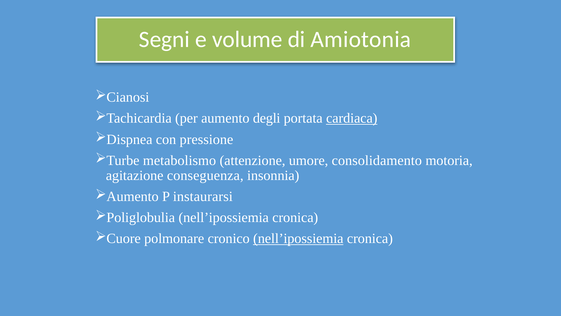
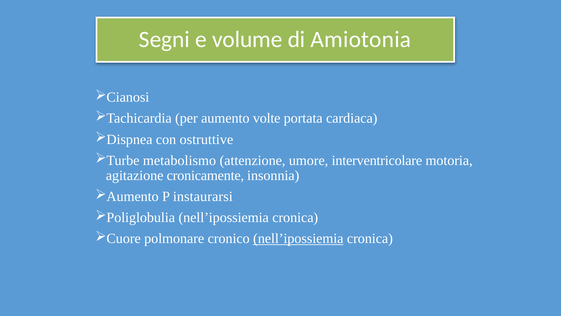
degli: degli -> volte
cardiaca underline: present -> none
pressione: pressione -> ostruttive
consolidamento: consolidamento -> interventricolare
conseguenza: conseguenza -> cronicamente
